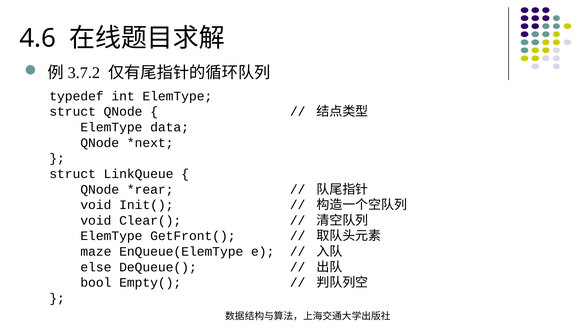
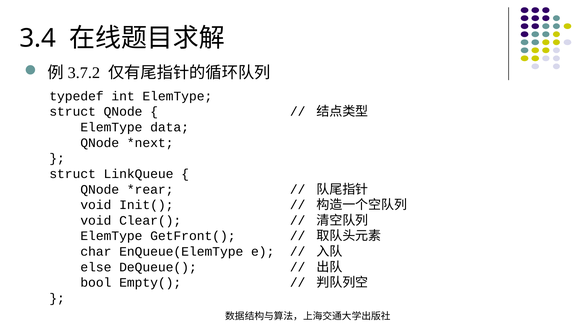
4.6: 4.6 -> 3.4
maze: maze -> char
